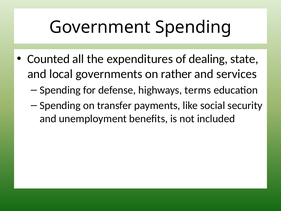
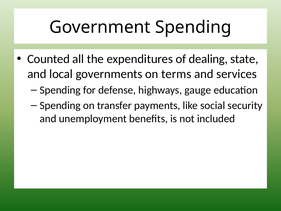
rather: rather -> terms
terms: terms -> gauge
